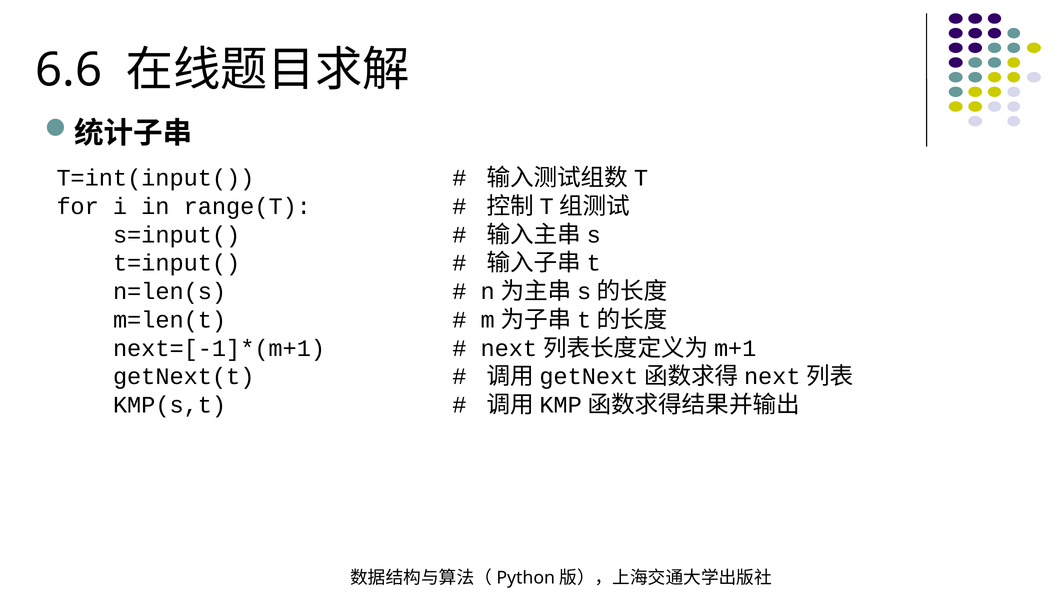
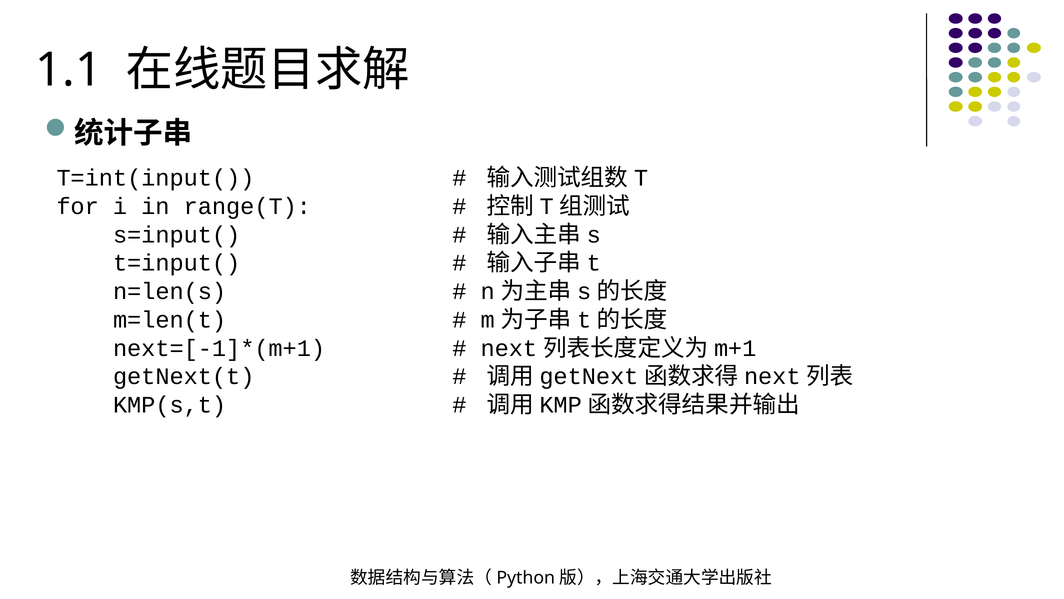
6.6: 6.6 -> 1.1
